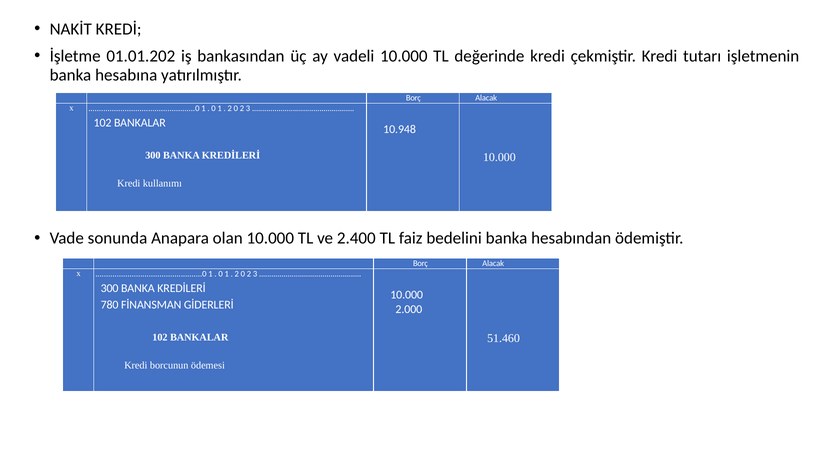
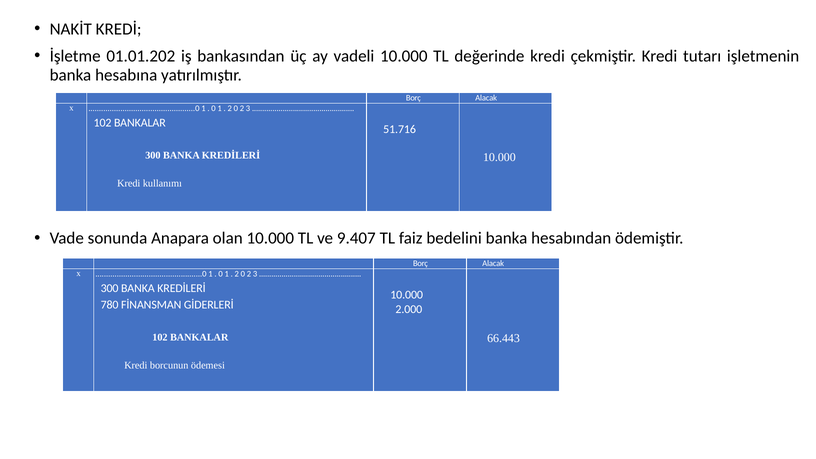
10.948: 10.948 -> 51.716
2.400: 2.400 -> 9.407
51.460: 51.460 -> 66.443
